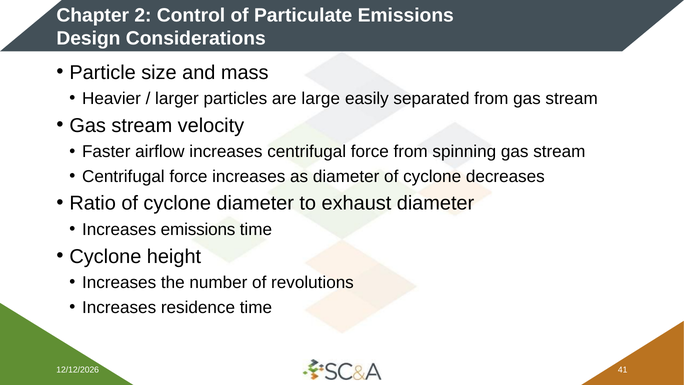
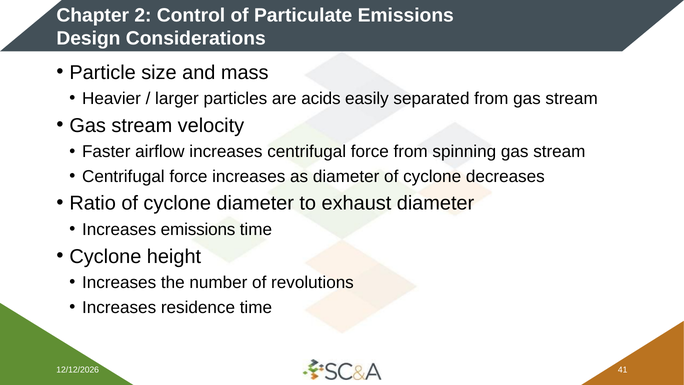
large: large -> acids
